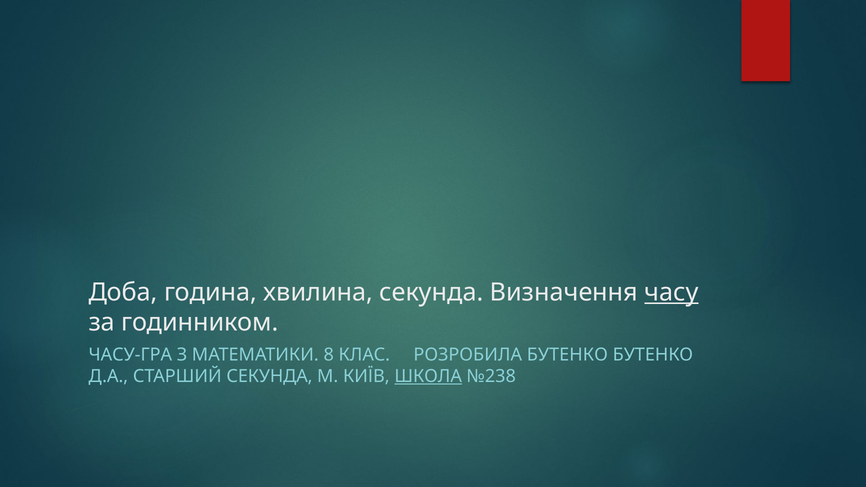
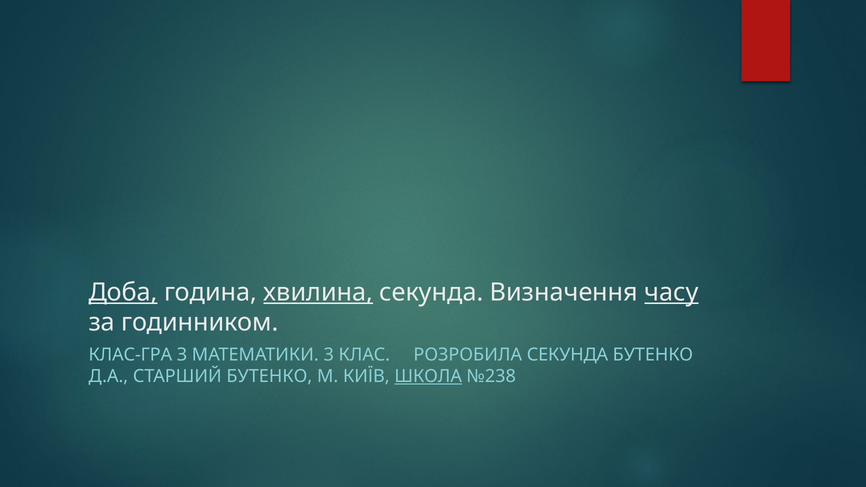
Доба underline: none -> present
хвилина underline: none -> present
ЧАСУ-ГРА: ЧАСУ-ГРА -> КЛАС-ГРА
8: 8 -> 3
РОЗРОБИЛА БУТЕНКО: БУТЕНКО -> СЕКУНДА
СТАРШИЙ СЕКУНДА: СЕКУНДА -> БУТЕНКО
